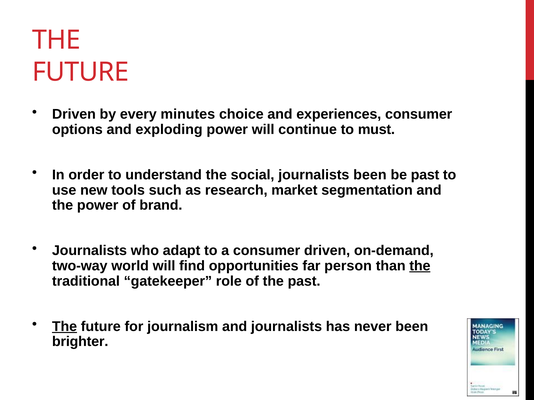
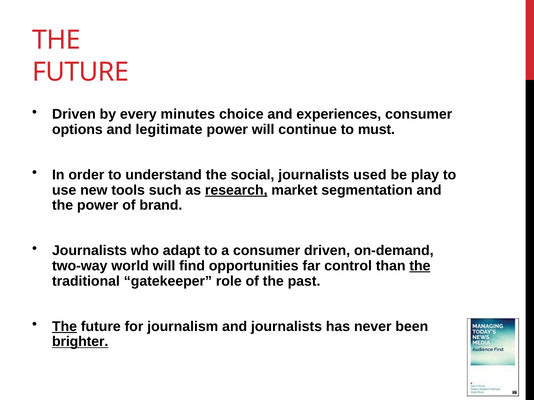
exploding: exploding -> legitimate
journalists been: been -> used
be past: past -> play
research underline: none -> present
person: person -> control
brighter underline: none -> present
